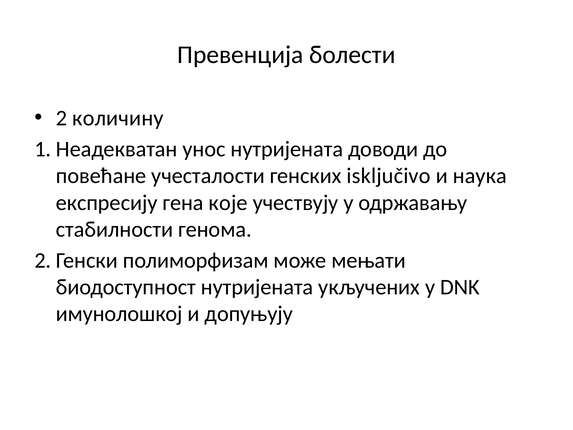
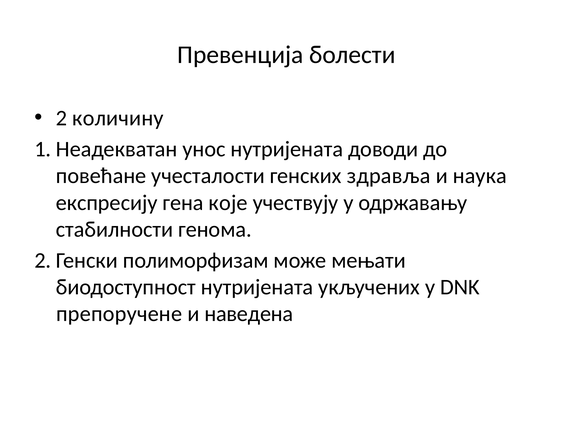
isključivo: isključivo -> здравља
имунолошкој: имунолошкој -> препоручене
допуњују: допуњују -> наведена
